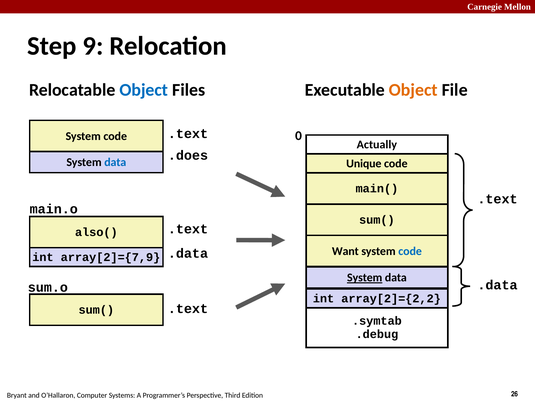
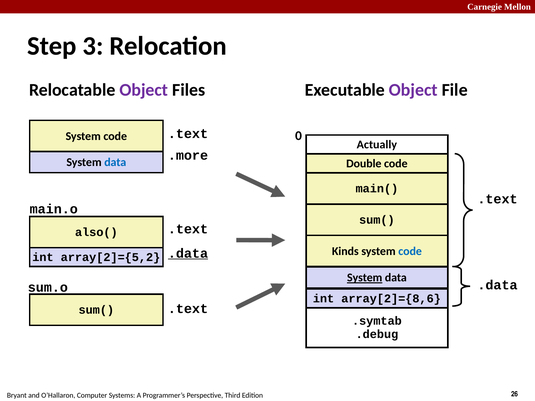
9: 9 -> 3
Object at (144, 90) colour: blue -> purple
Object at (413, 90) colour: orange -> purple
.does: .does -> .more
Unique: Unique -> Double
Want: Want -> Kinds
.data at (188, 253) underline: none -> present
array[2]={7,9: array[2]={7,9 -> array[2]={5,2
array[2]={2,2: array[2]={2,2 -> array[2]={8,6
